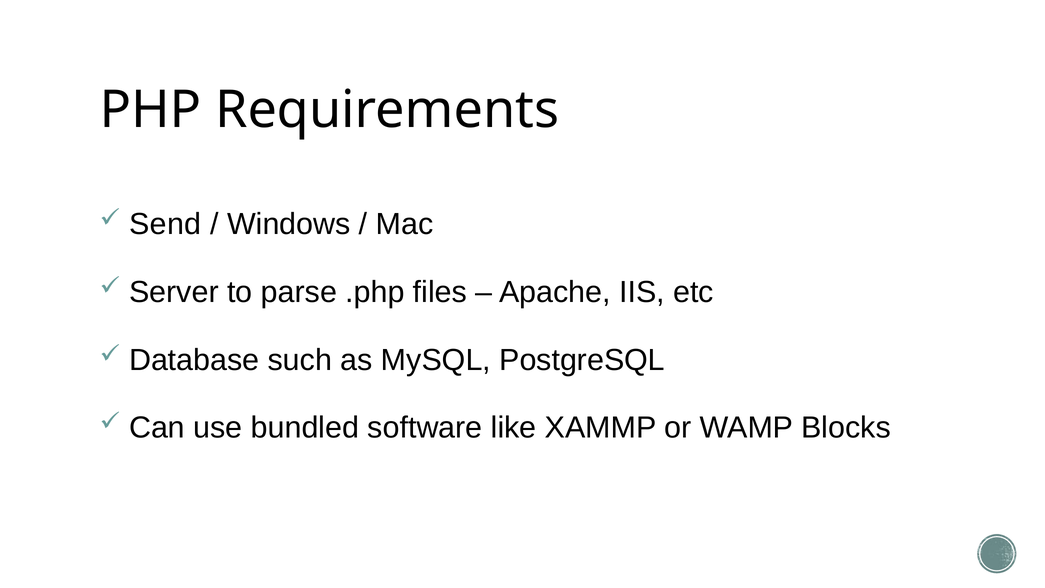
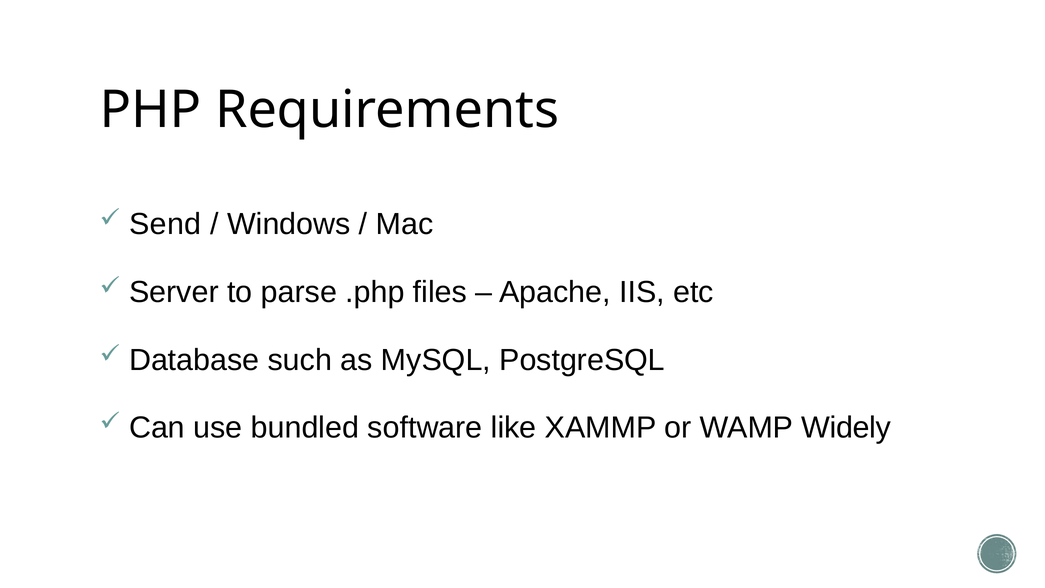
Blocks: Blocks -> Widely
